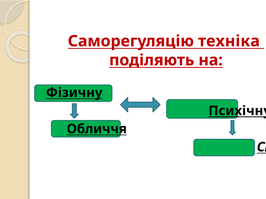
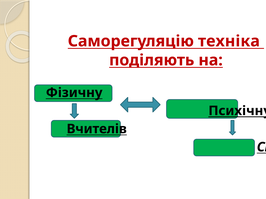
Обличчя: Обличчя -> Вчителів
